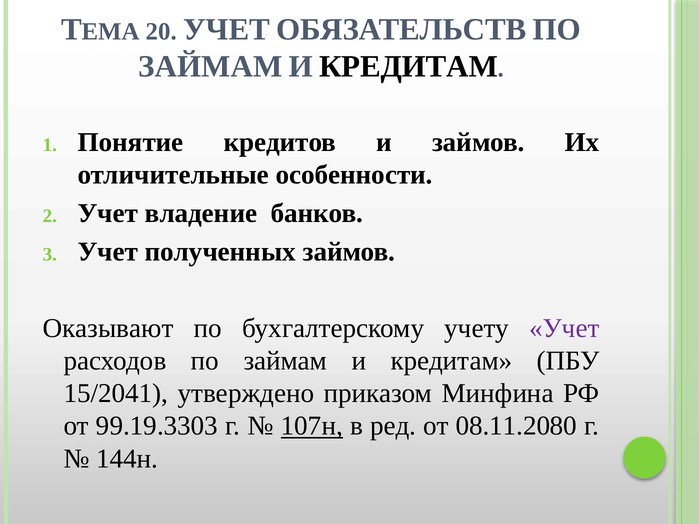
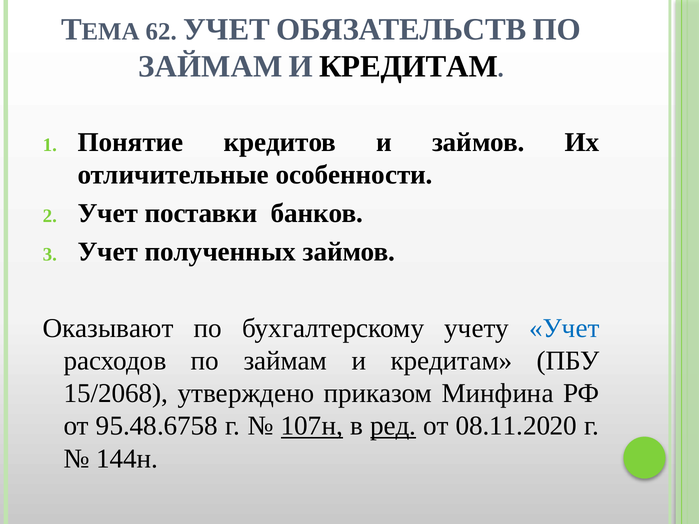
20: 20 -> 62
владение: владение -> поставки
Учет at (564, 329) colour: purple -> blue
15/2041: 15/2041 -> 15/2068
99.19.3303: 99.19.3303 -> 95.48.6758
ред underline: none -> present
08.11.2080: 08.11.2080 -> 08.11.2020
